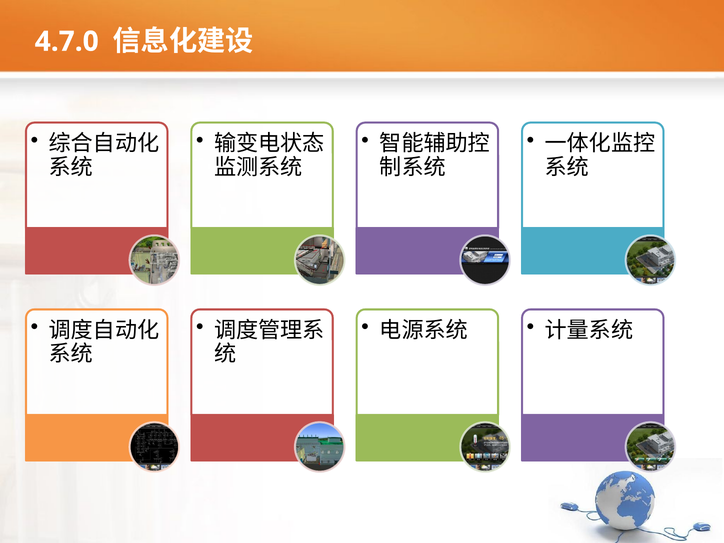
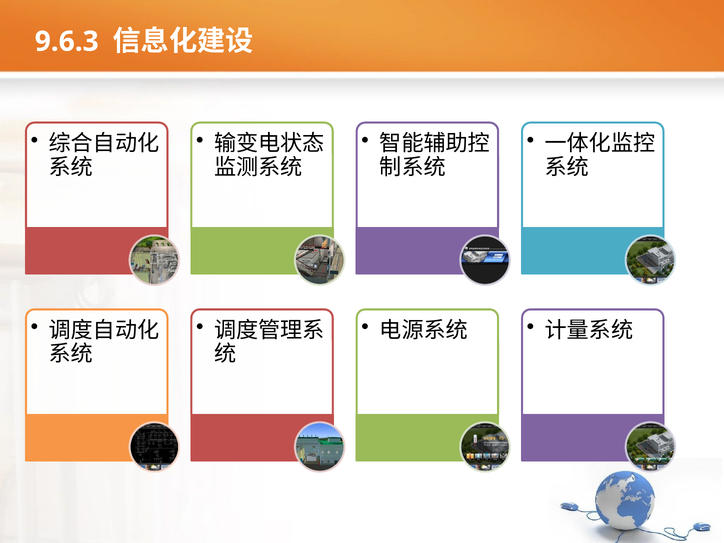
4.7.0: 4.7.0 -> 9.6.3
